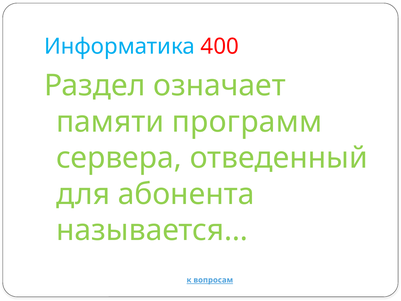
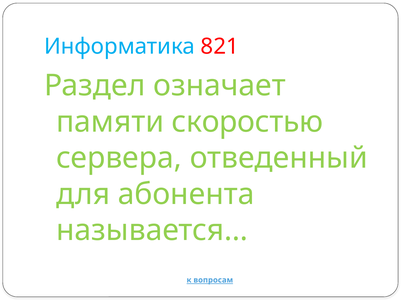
400: 400 -> 821
программ: программ -> скоростью
